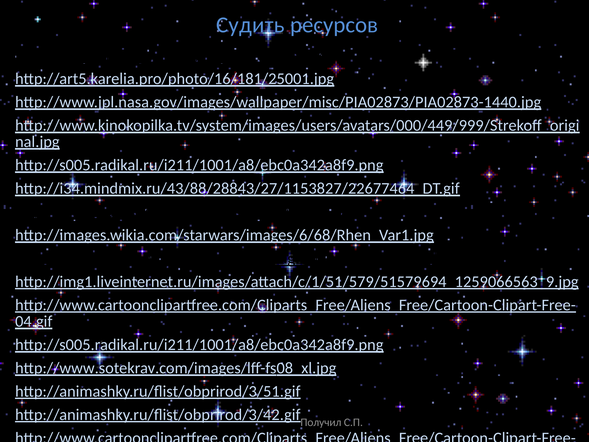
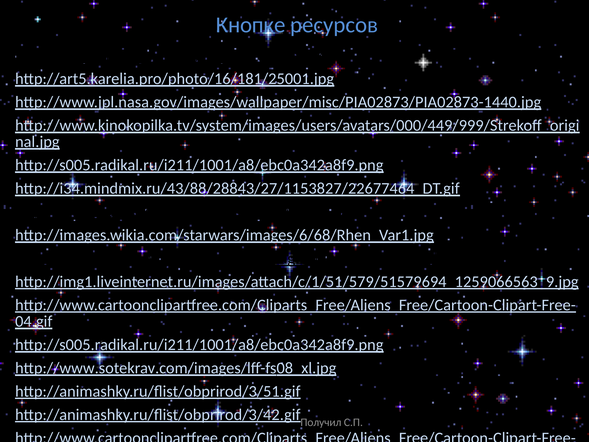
Судить: Судить -> Кнопке
